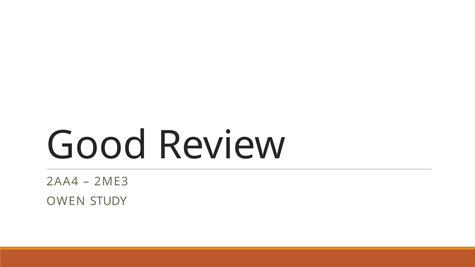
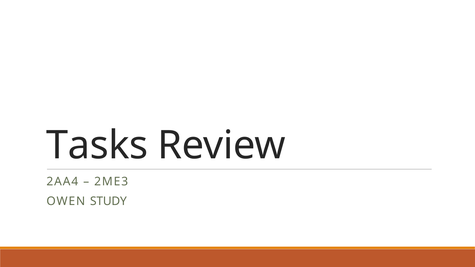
Good: Good -> Tasks
